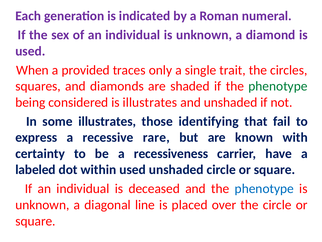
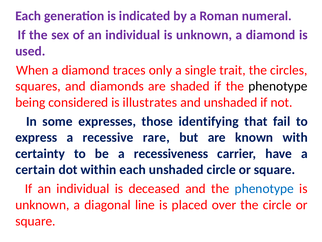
When a provided: provided -> diamond
phenotype at (278, 86) colour: green -> black
some illustrates: illustrates -> expresses
labeled: labeled -> certain
within used: used -> each
